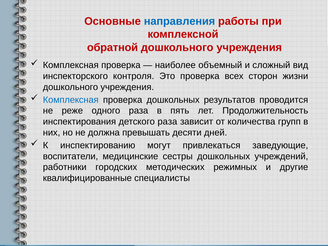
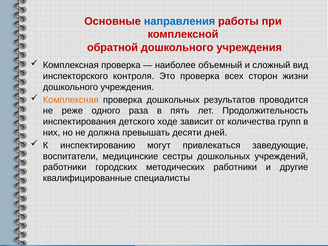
Комплексная at (71, 100) colour: blue -> orange
детского раза: раза -> ходе
методических режимных: режимных -> работники
